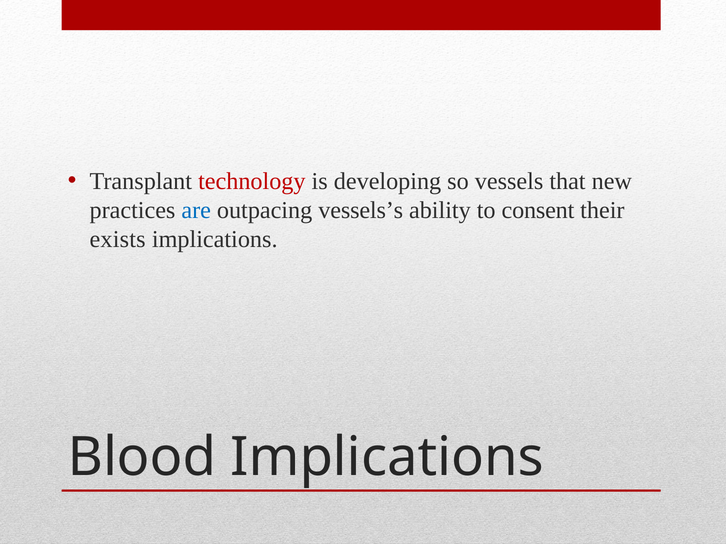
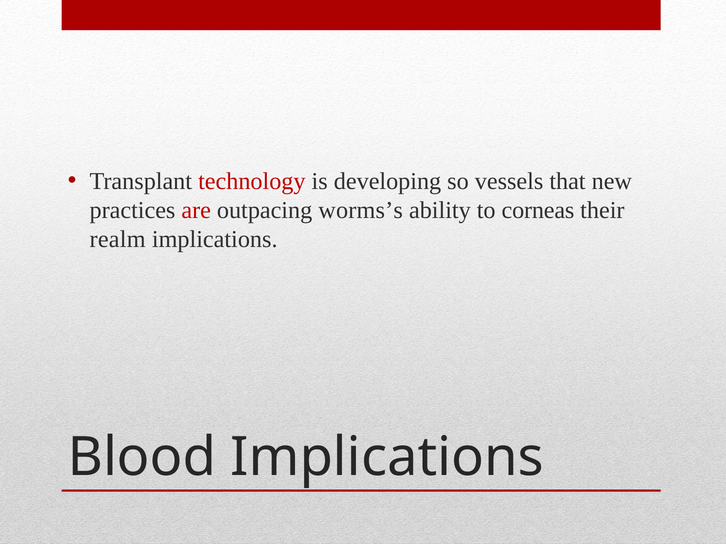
are colour: blue -> red
vessels’s: vessels’s -> worms’s
consent: consent -> corneas
exists: exists -> realm
